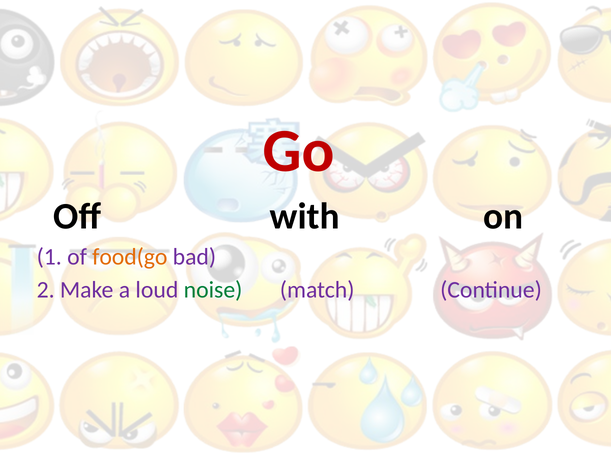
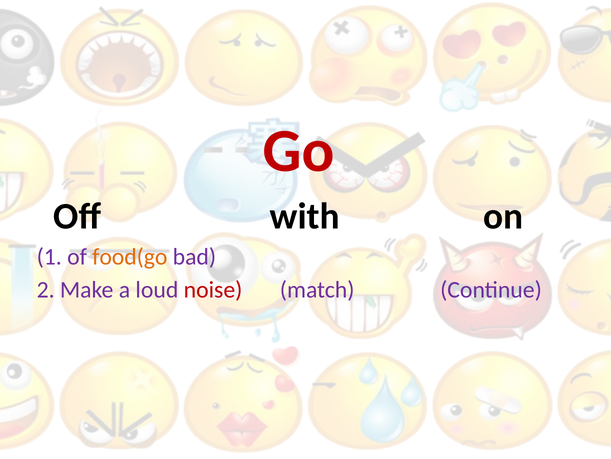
noise colour: green -> red
